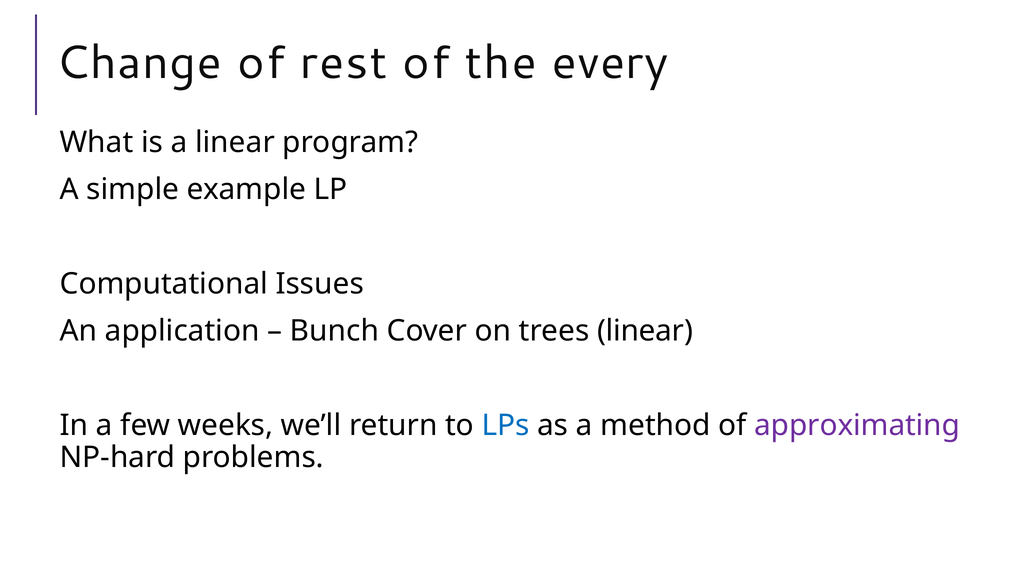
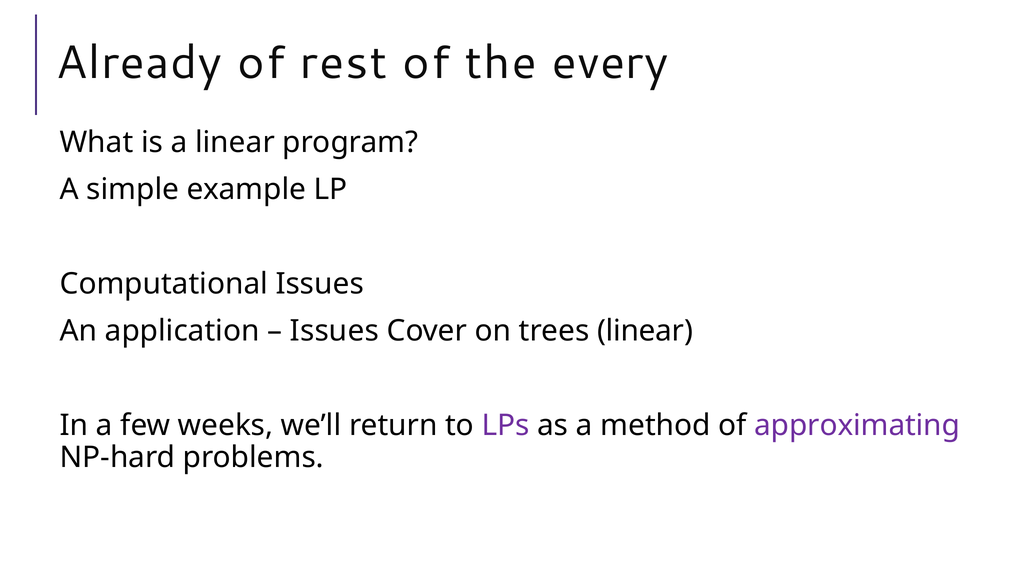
Change: Change -> Already
Bunch at (334, 331): Bunch -> Issues
LPs colour: blue -> purple
